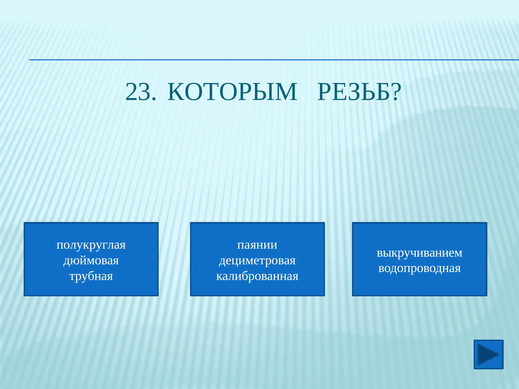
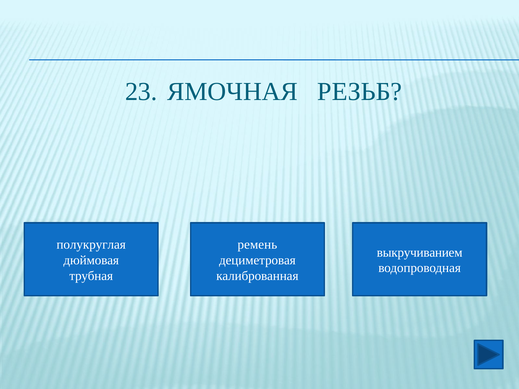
КОТОРЫМ: КОТОРЫМ -> ЯМОЧНАЯ
паянии: паянии -> ремень
